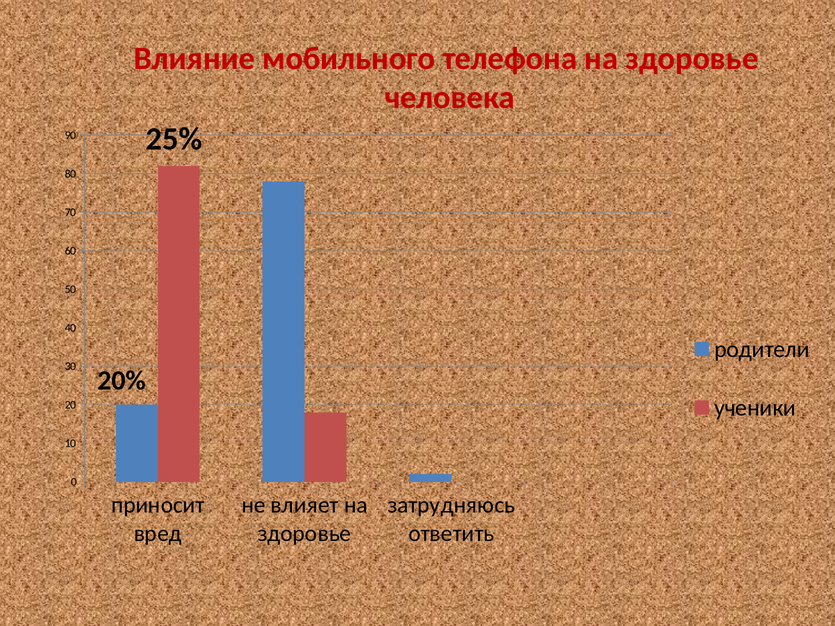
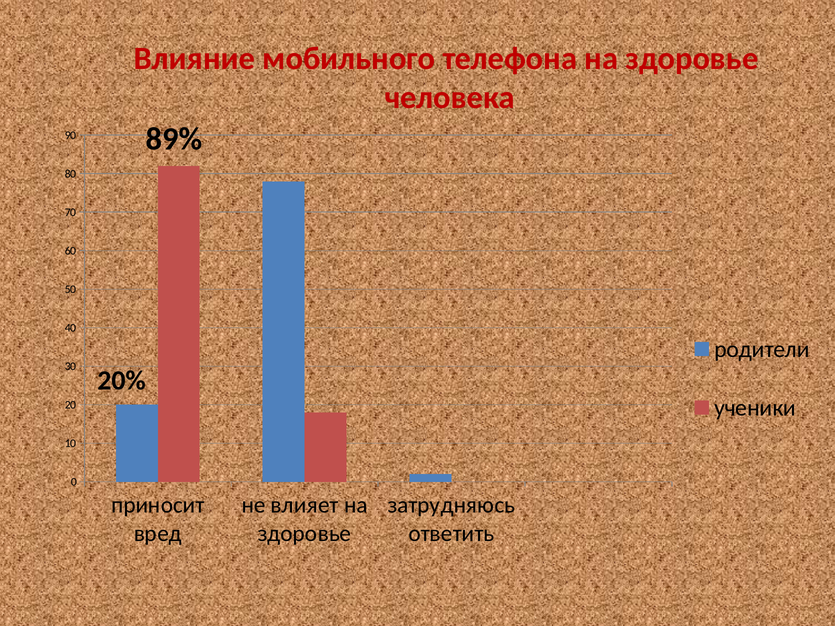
25%: 25% -> 89%
